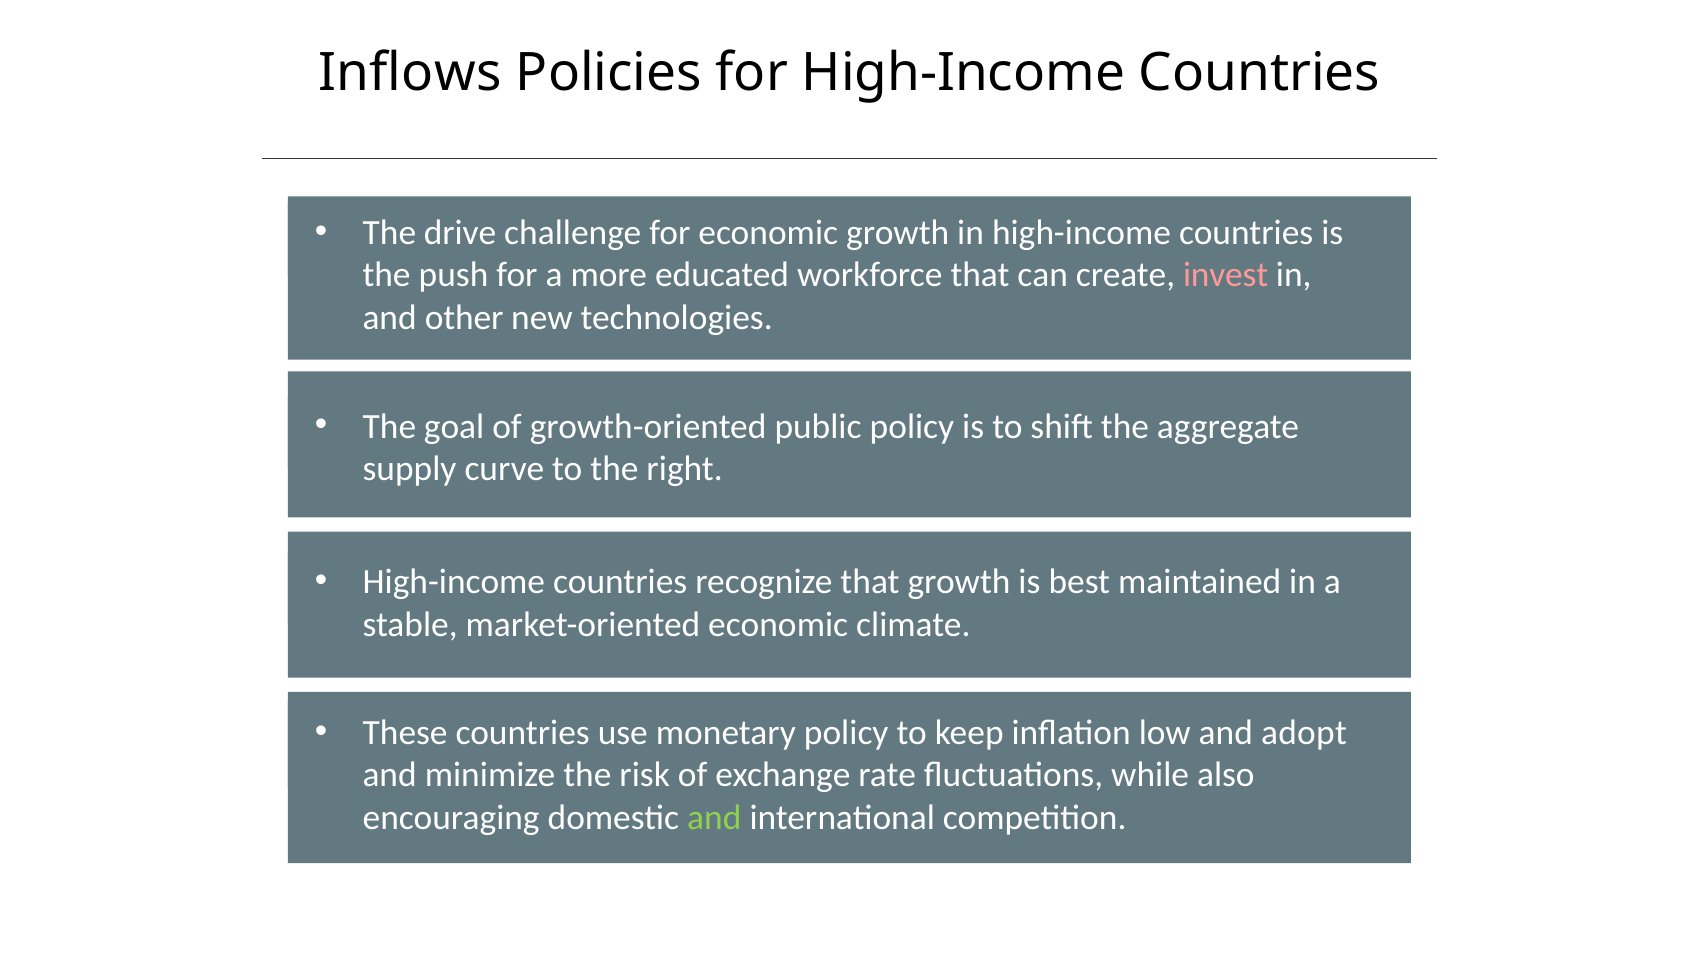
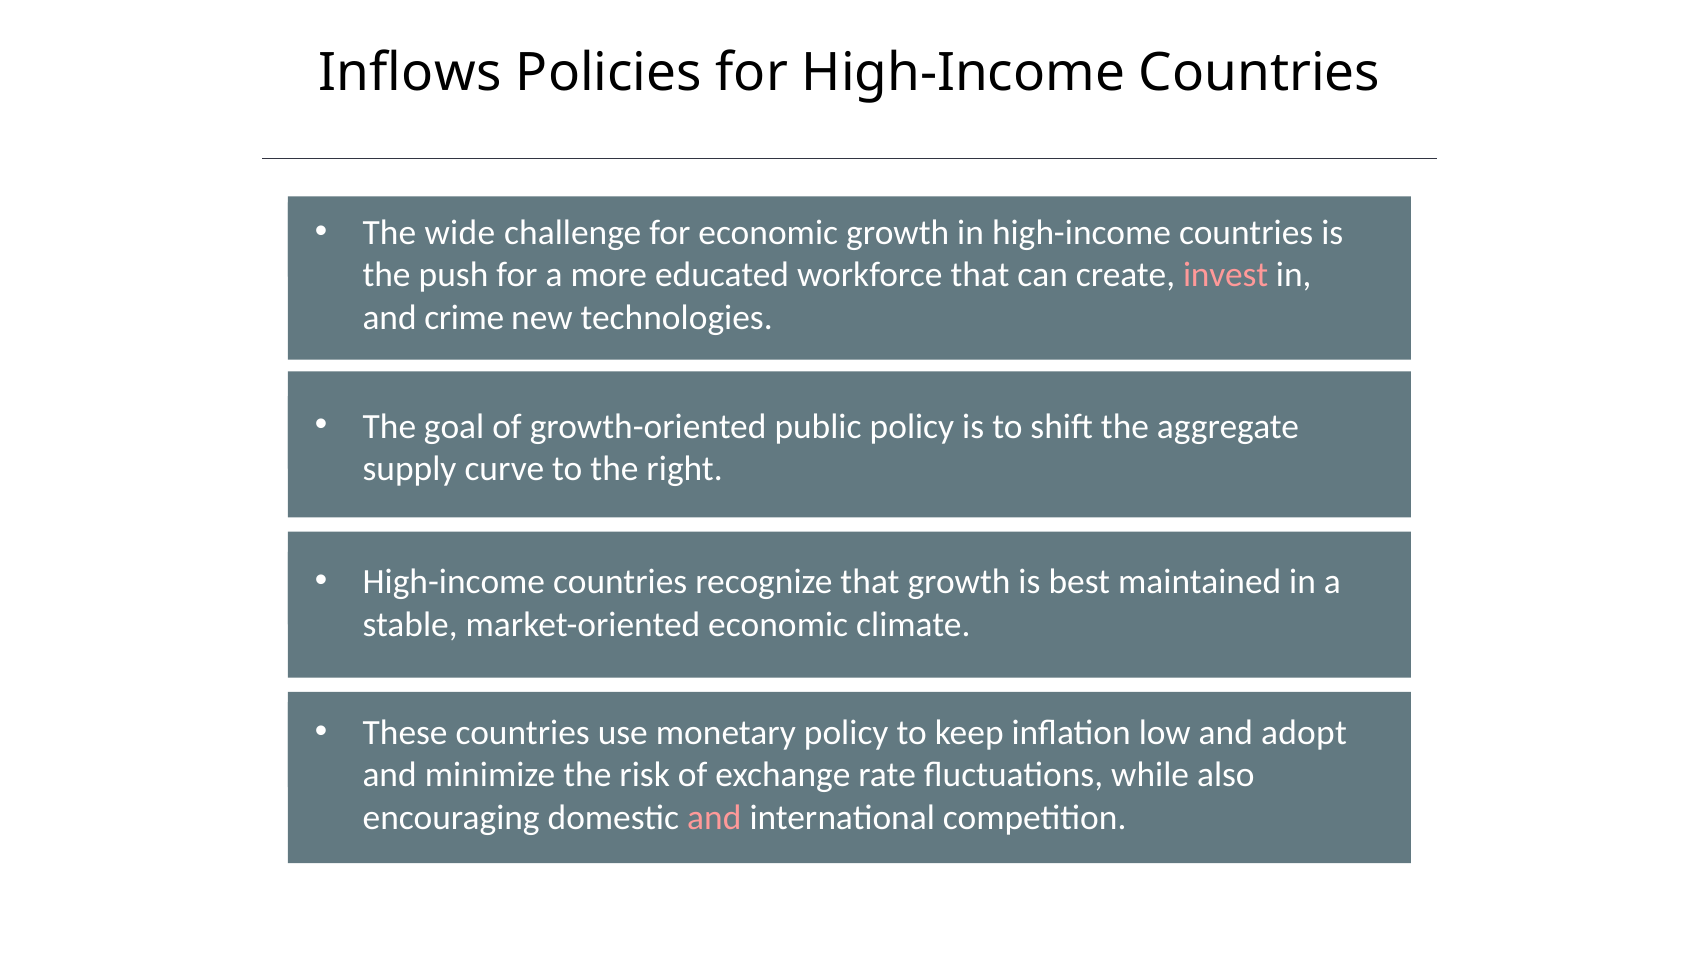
drive: drive -> wide
other: other -> crime
and at (714, 817) colour: light green -> pink
